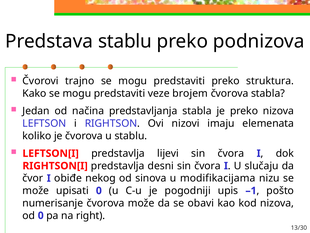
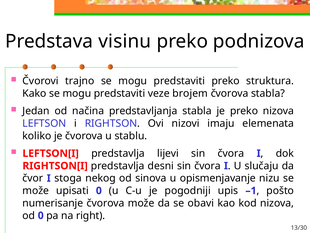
Predstava stablu: stablu -> visinu
obiđe: obiđe -> stoga
modifikacijama: modifikacijama -> opismenjavanje
